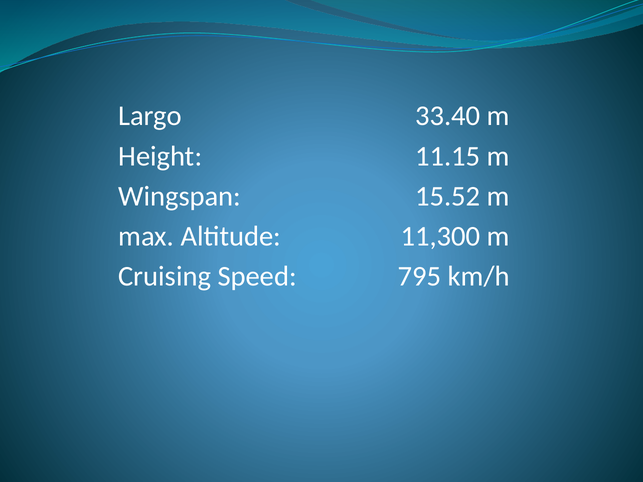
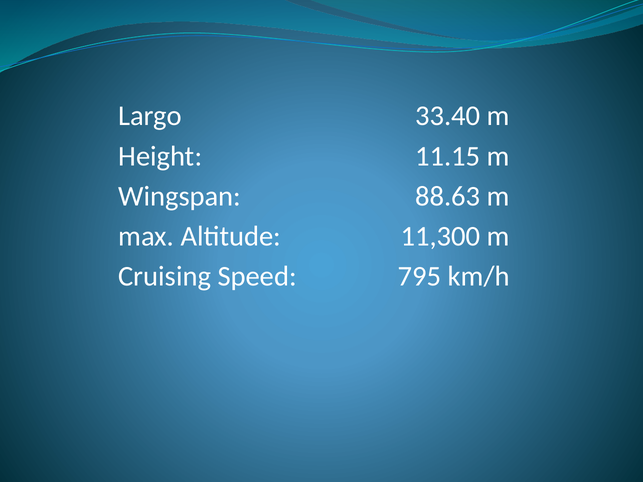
15.52: 15.52 -> 88.63
